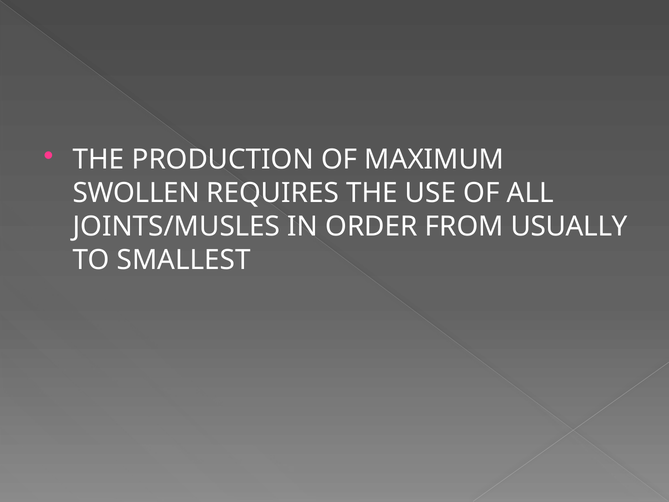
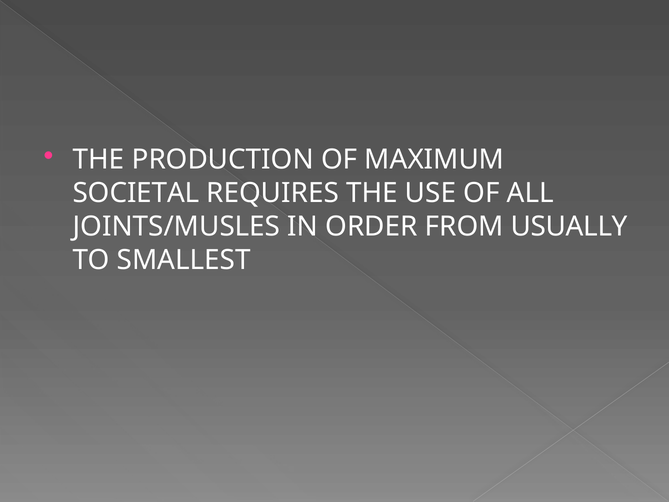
SWOLLEN: SWOLLEN -> SOCIETAL
